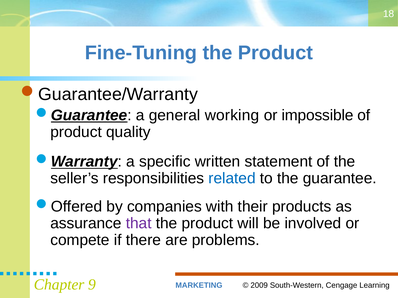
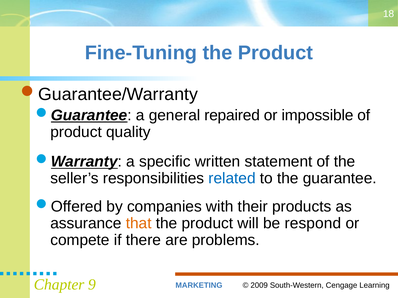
working: working -> repaired
that colour: purple -> orange
involved: involved -> respond
